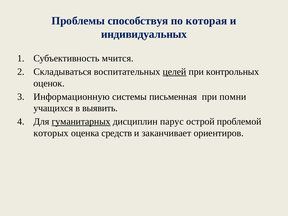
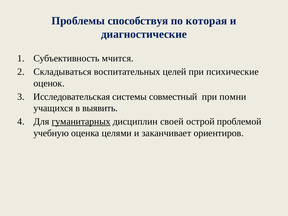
индивидуальных: индивидуальных -> диагностические
целей underline: present -> none
контрольных: контрольных -> психические
Информационную: Информационную -> Исследовательская
письменная: письменная -> совместный
парус: парус -> своей
которых: которых -> учебную
средств: средств -> целями
